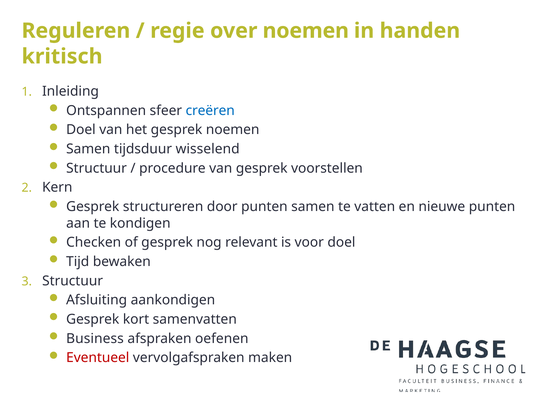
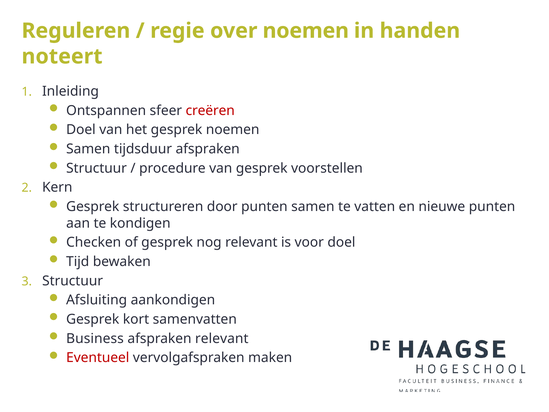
kritisch: kritisch -> noteert
creëren colour: blue -> red
tijdsduur wisselend: wisselend -> afspraken
afspraken oefenen: oefenen -> relevant
